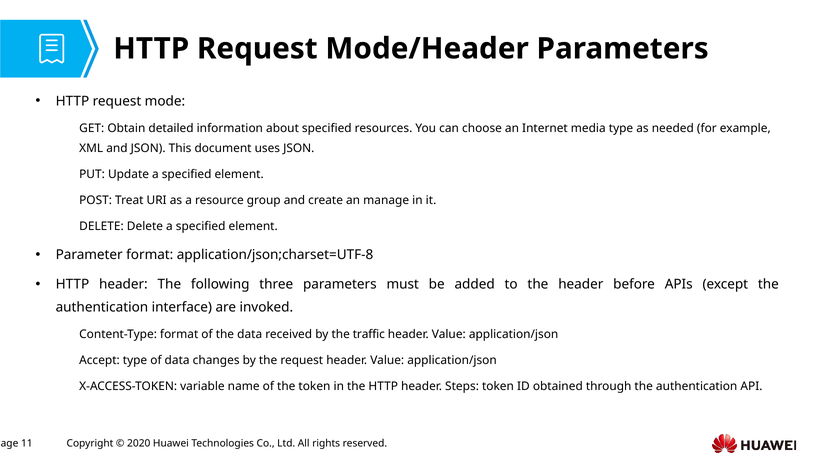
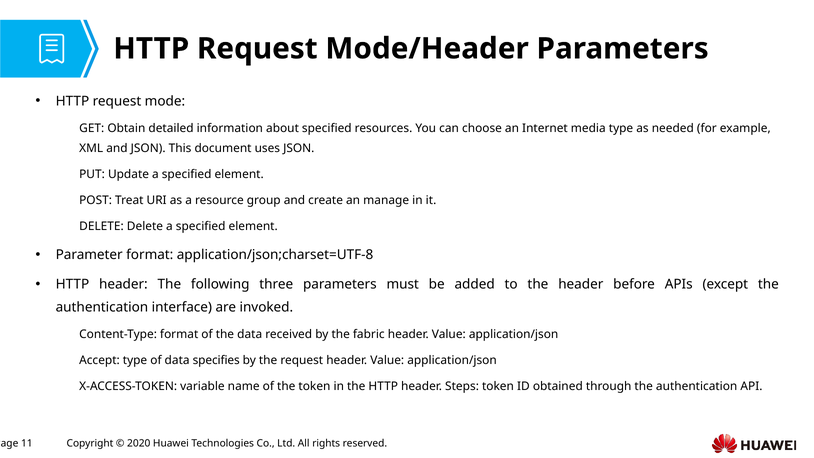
traffic: traffic -> fabric
changes: changes -> specifies
